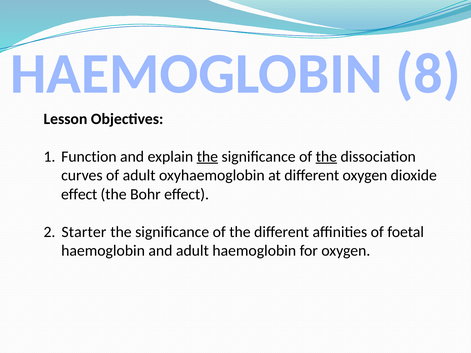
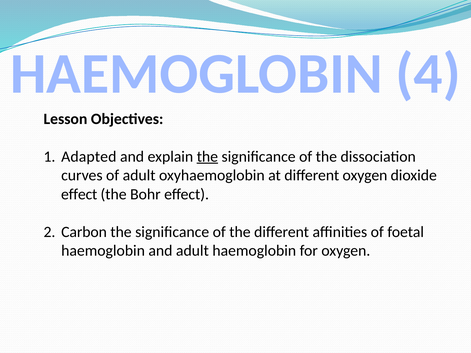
8: 8 -> 4
Function: Function -> Adapted
the at (326, 157) underline: present -> none
Starter: Starter -> Carbon
